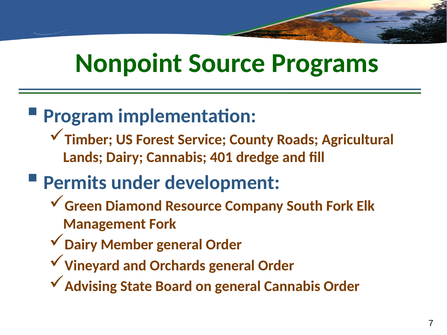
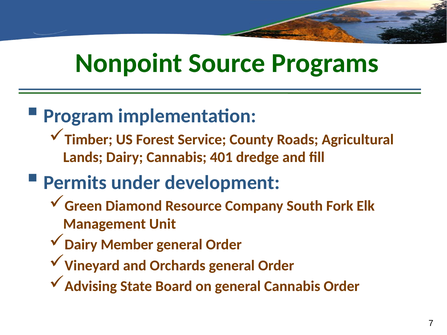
Management Fork: Fork -> Unit
